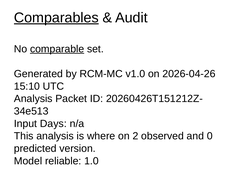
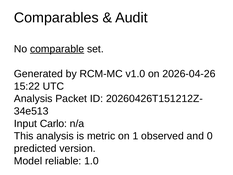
Comparables underline: present -> none
15:10: 15:10 -> 15:22
Days: Days -> Carlo
where: where -> metric
2: 2 -> 1
